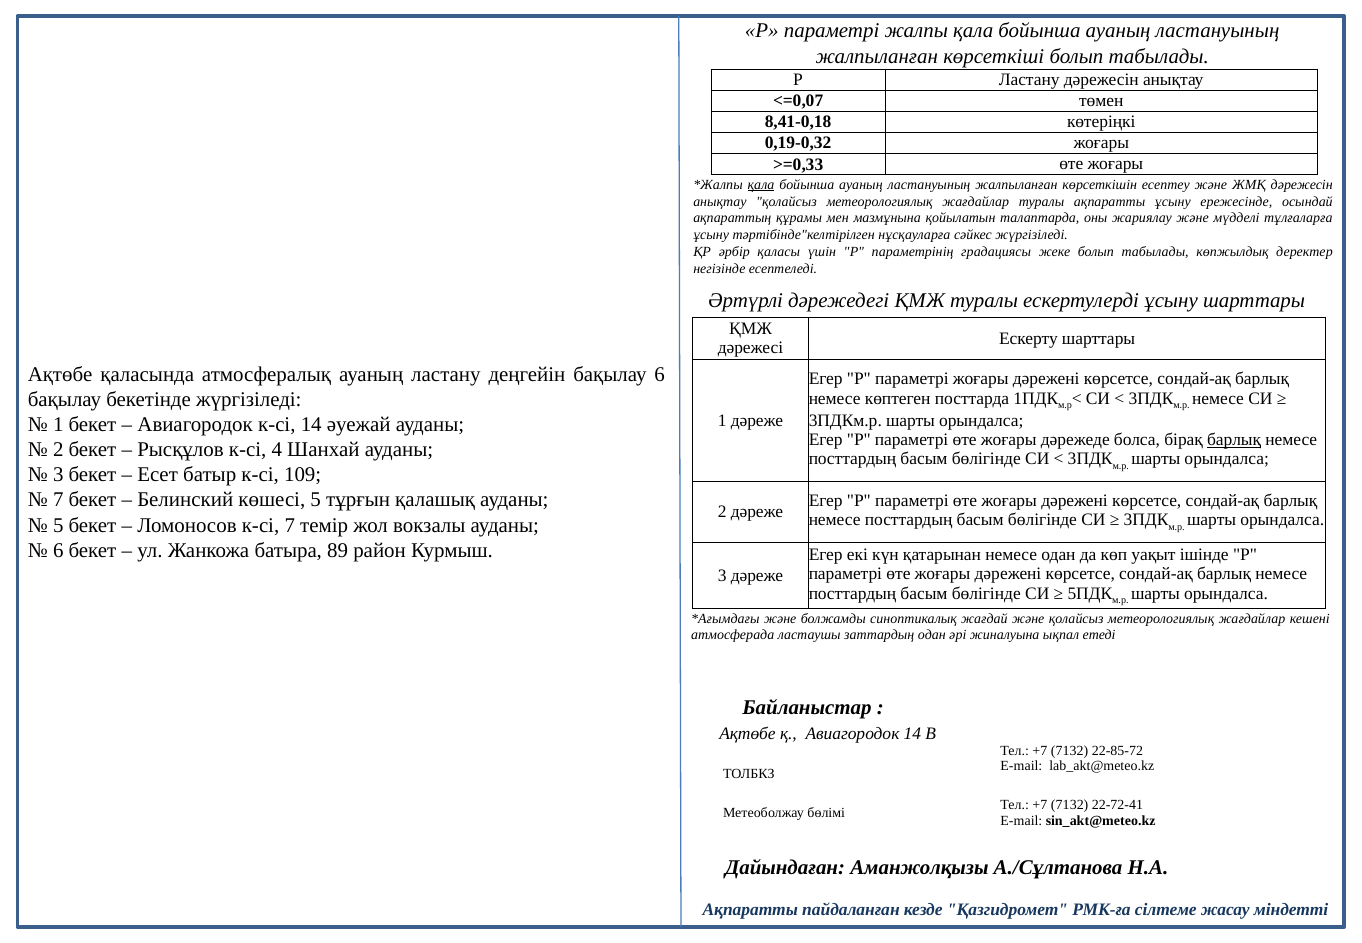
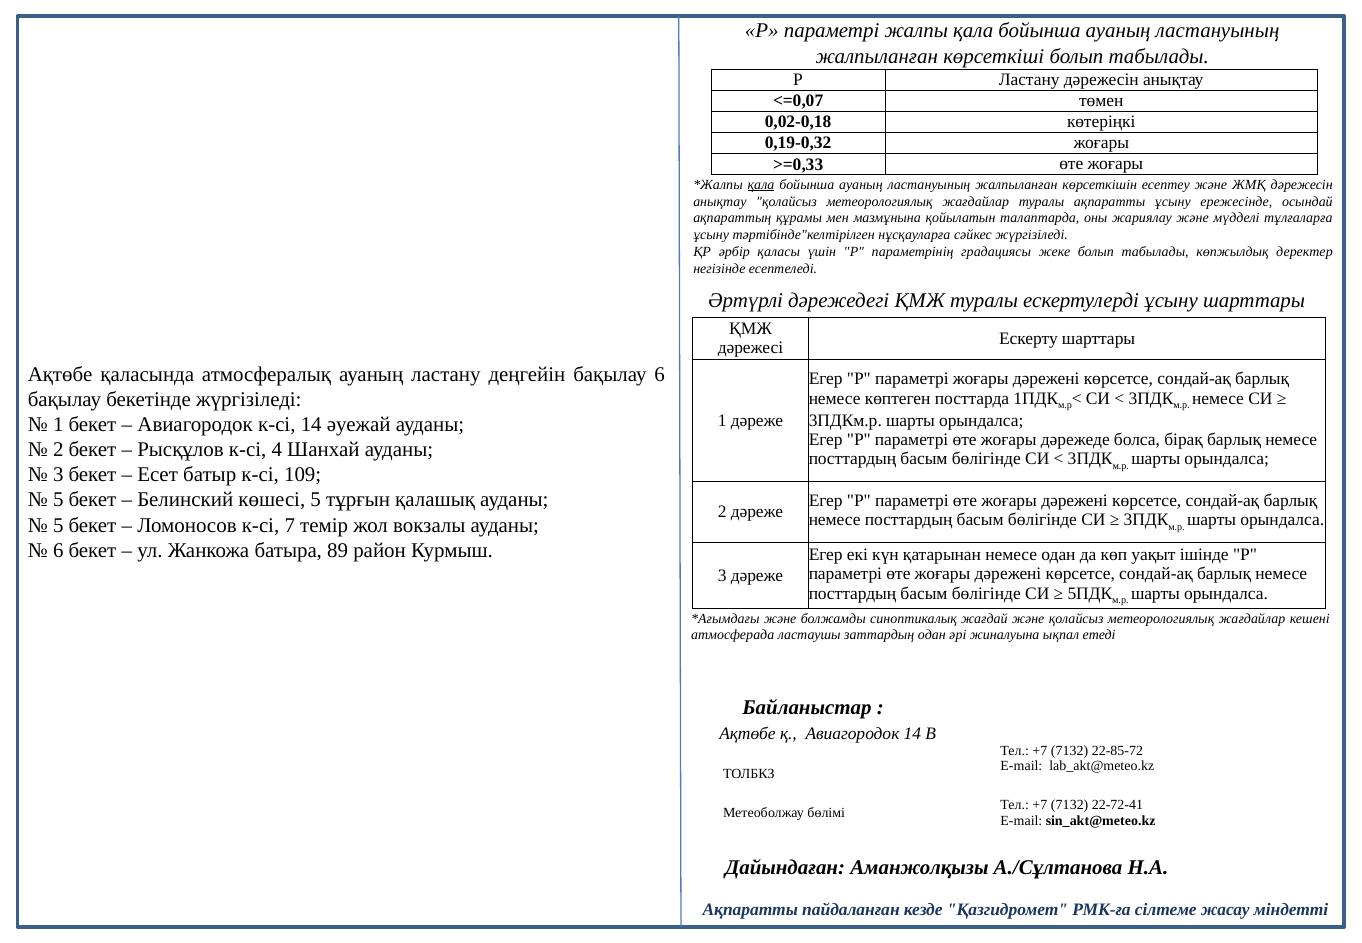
8,41-0,18: 8,41-0,18 -> 0,02-0,18
барлық at (1234, 440) underline: present -> none
7 at (58, 500): 7 -> 5
